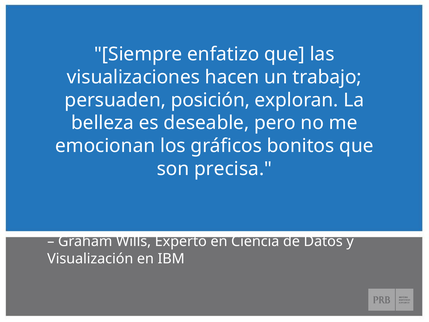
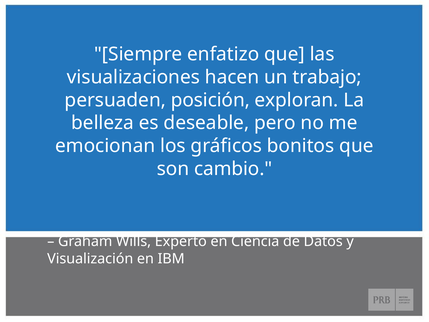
precisa: precisa -> cambio
